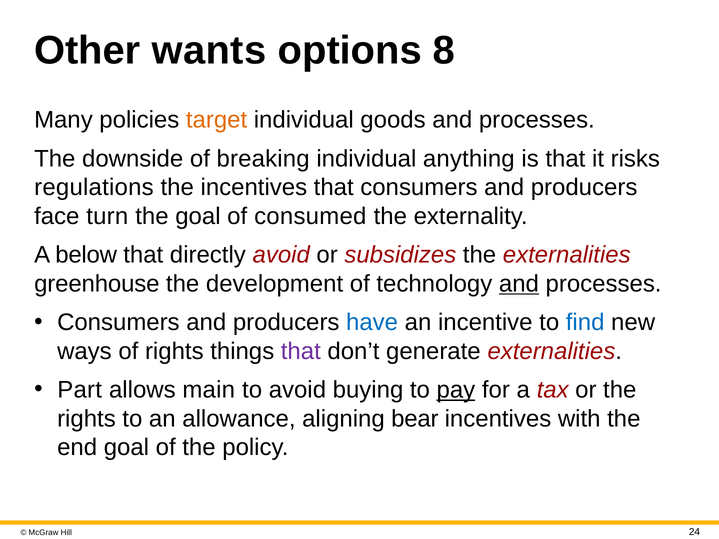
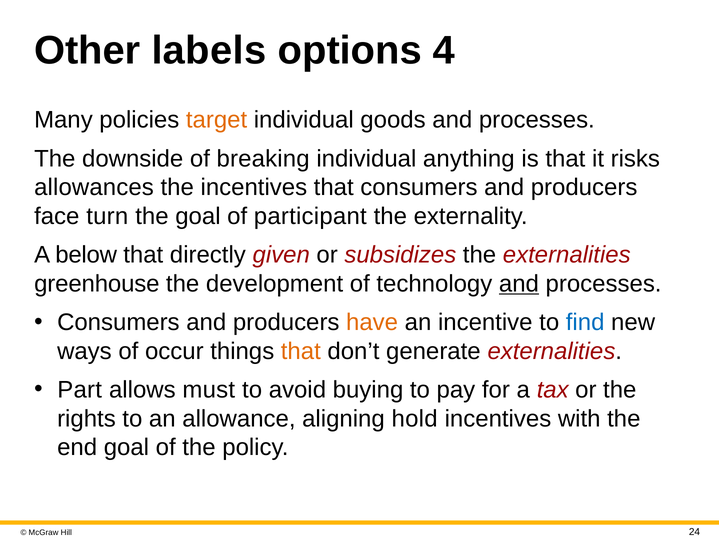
wants: wants -> labels
8: 8 -> 4
regulations: regulations -> allowances
consumed: consumed -> participant
directly avoid: avoid -> given
have colour: blue -> orange
of rights: rights -> occur
that at (301, 351) colour: purple -> orange
main: main -> must
pay underline: present -> none
bear: bear -> hold
